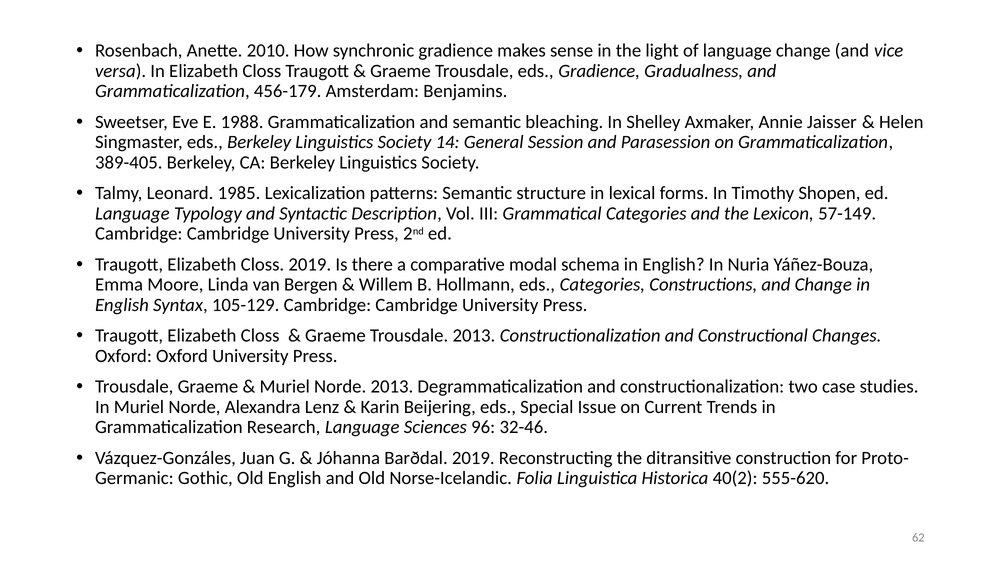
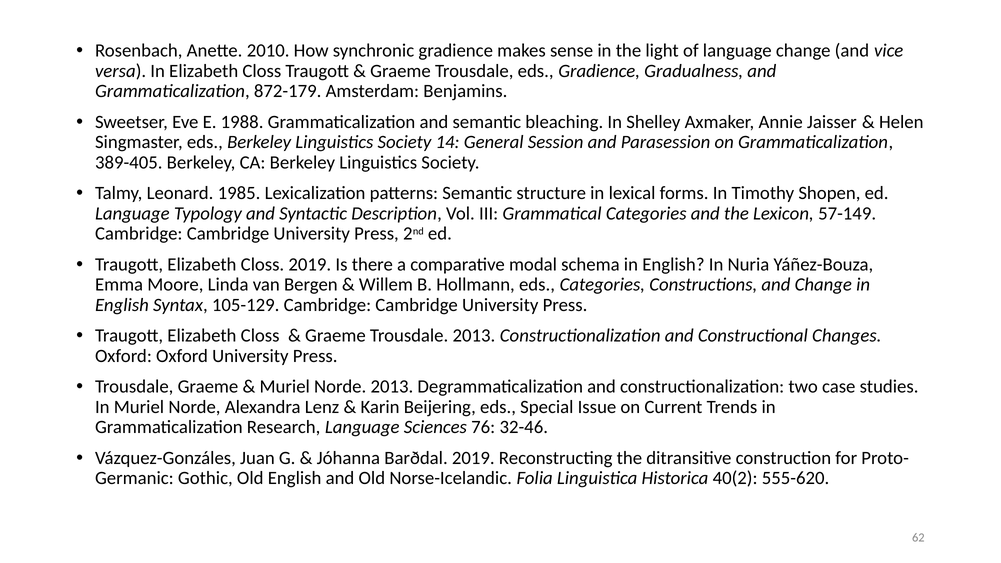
456-179: 456-179 -> 872-179
96: 96 -> 76
